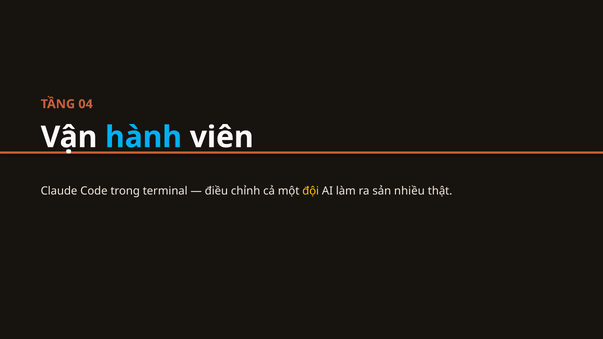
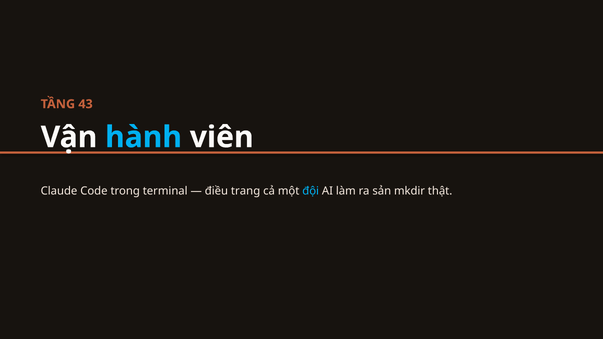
04: 04 -> 43
chỉnh: chỉnh -> trang
đội colour: yellow -> light blue
nhiều: nhiều -> mkdir
